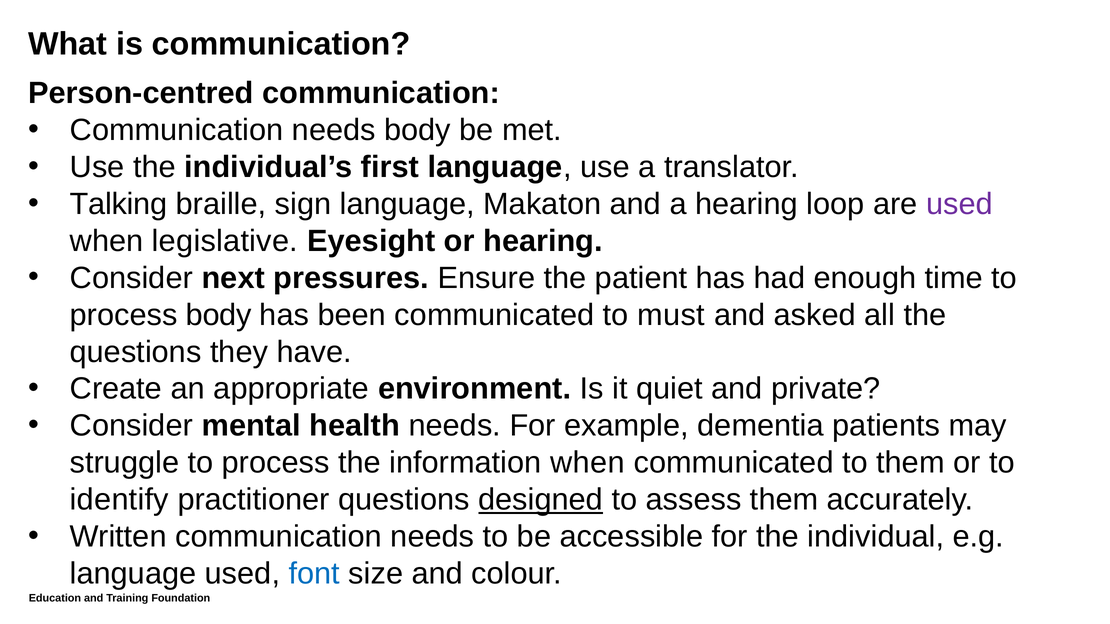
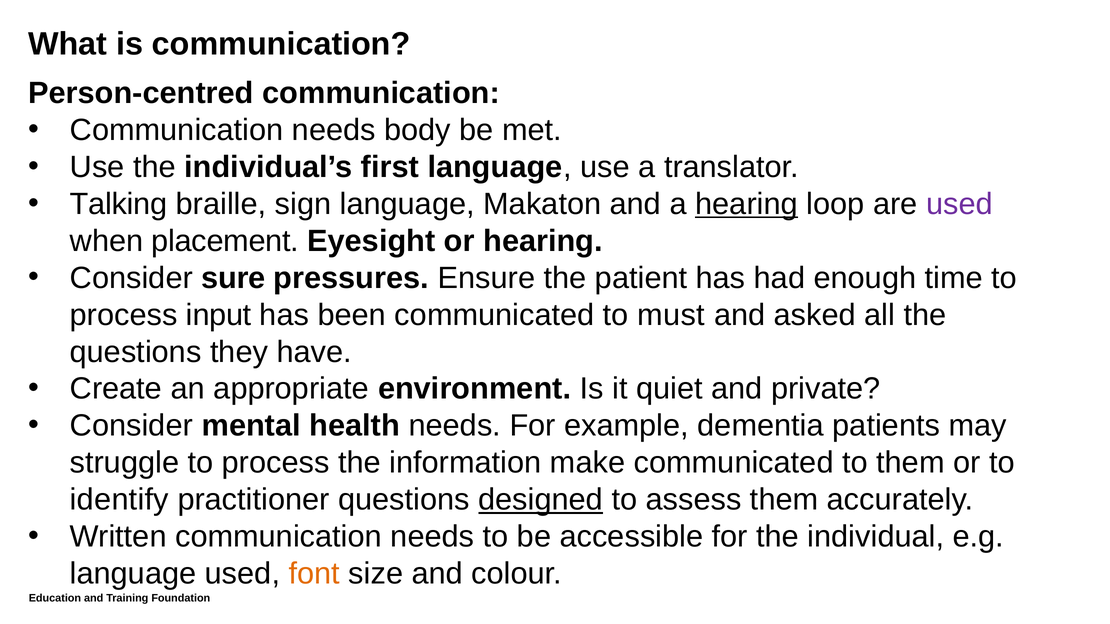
hearing at (747, 204) underline: none -> present
legislative: legislative -> placement
next: next -> sure
process body: body -> input
information when: when -> make
font colour: blue -> orange
